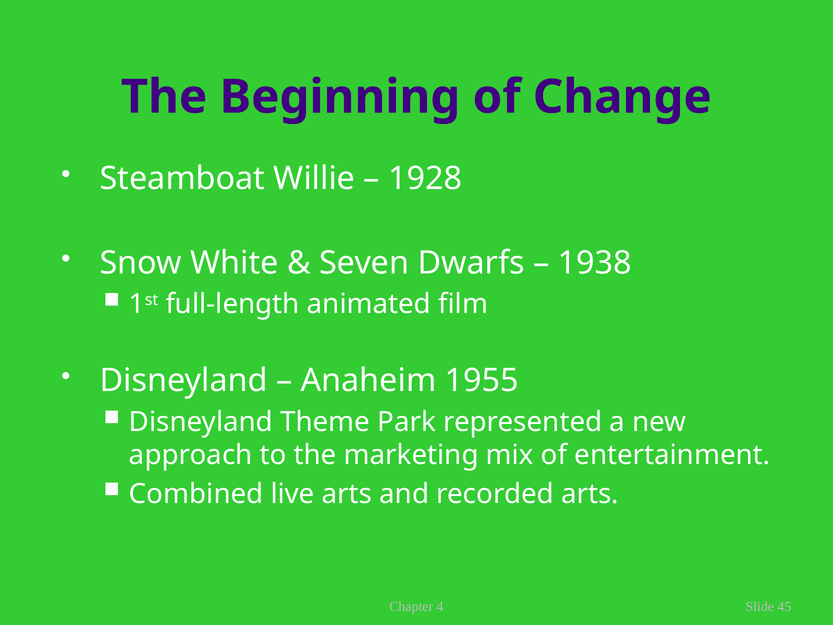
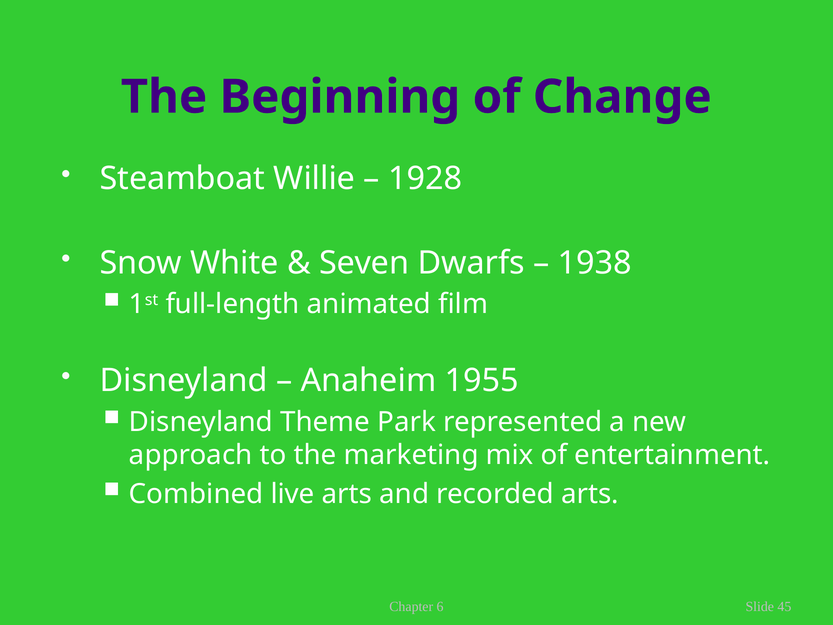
4: 4 -> 6
